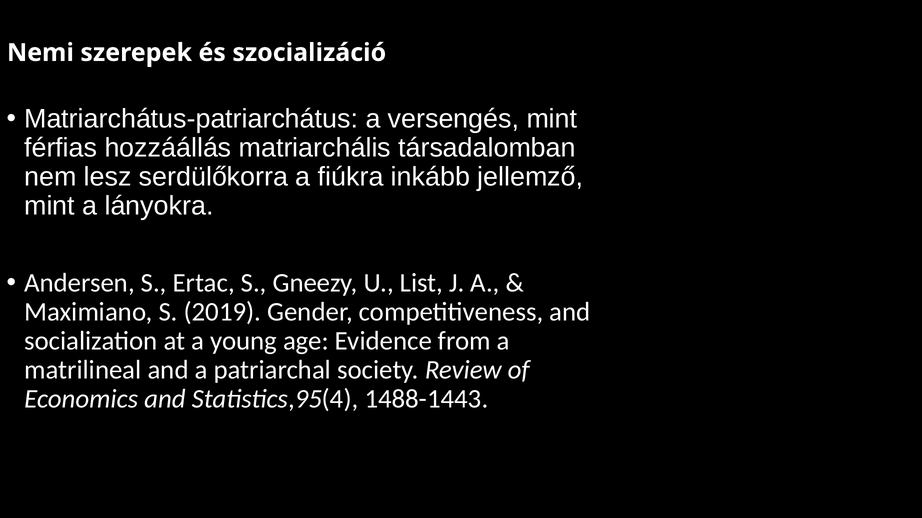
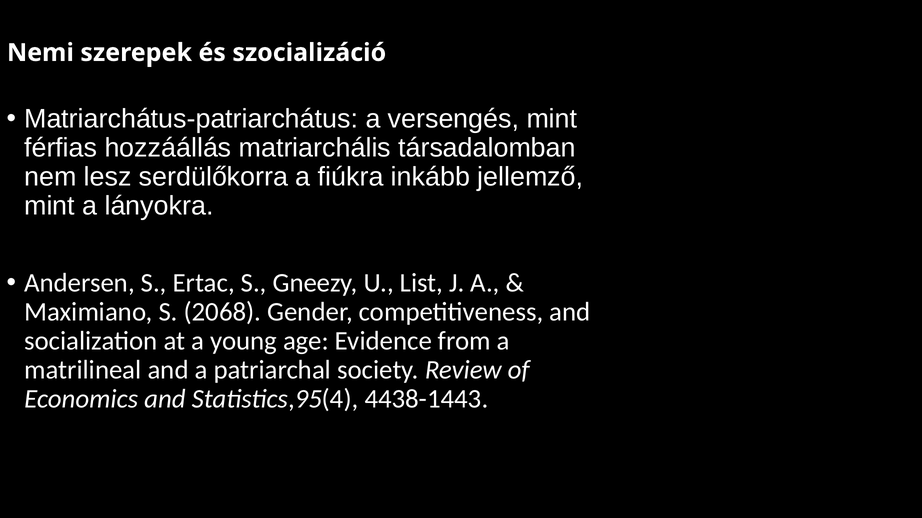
2019: 2019 -> 2068
1488-1443: 1488-1443 -> 4438-1443
